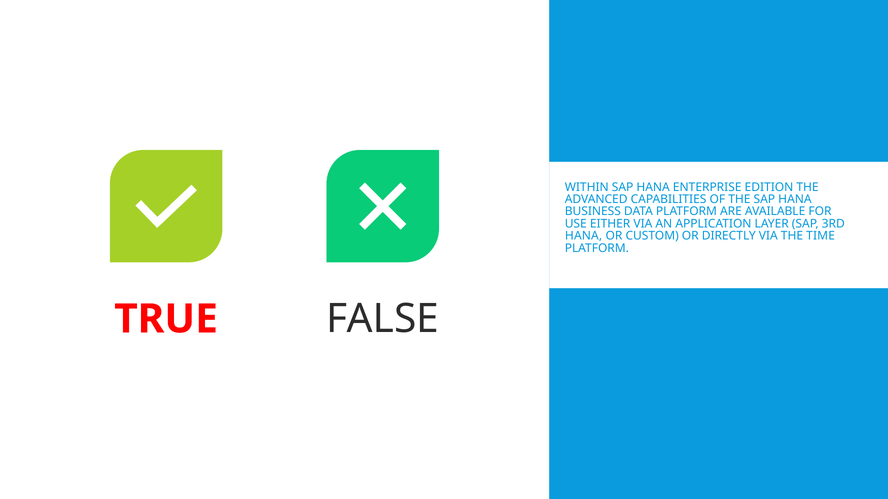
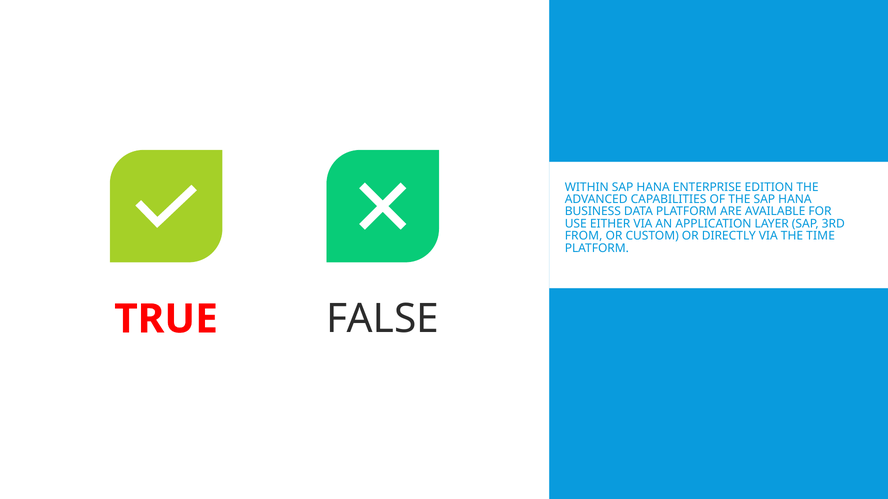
HANA at (584, 236): HANA -> FROM
